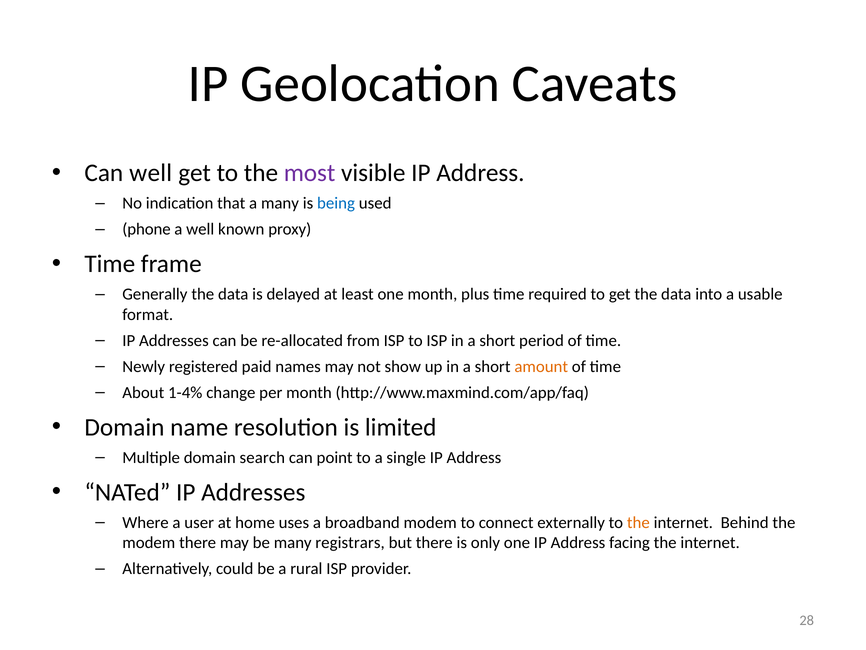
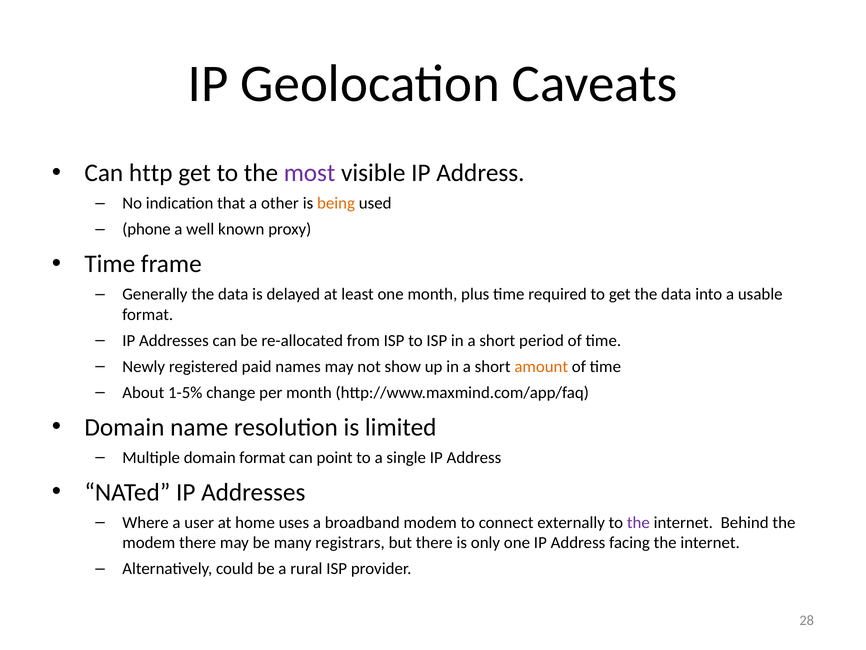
Can well: well -> http
a many: many -> other
being colour: blue -> orange
1-4%: 1-4% -> 1-5%
domain search: search -> format
the at (638, 522) colour: orange -> purple
